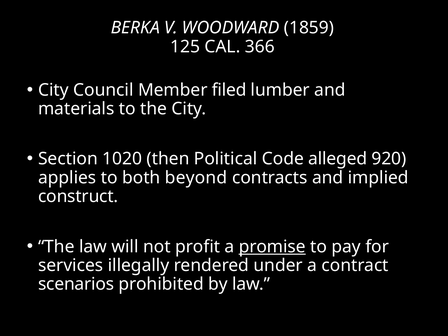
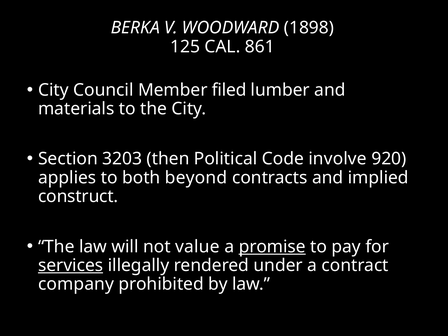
1859: 1859 -> 1898
366: 366 -> 861
1020: 1020 -> 3203
alleged: alleged -> involve
profit: profit -> value
services underline: none -> present
scenarios: scenarios -> company
